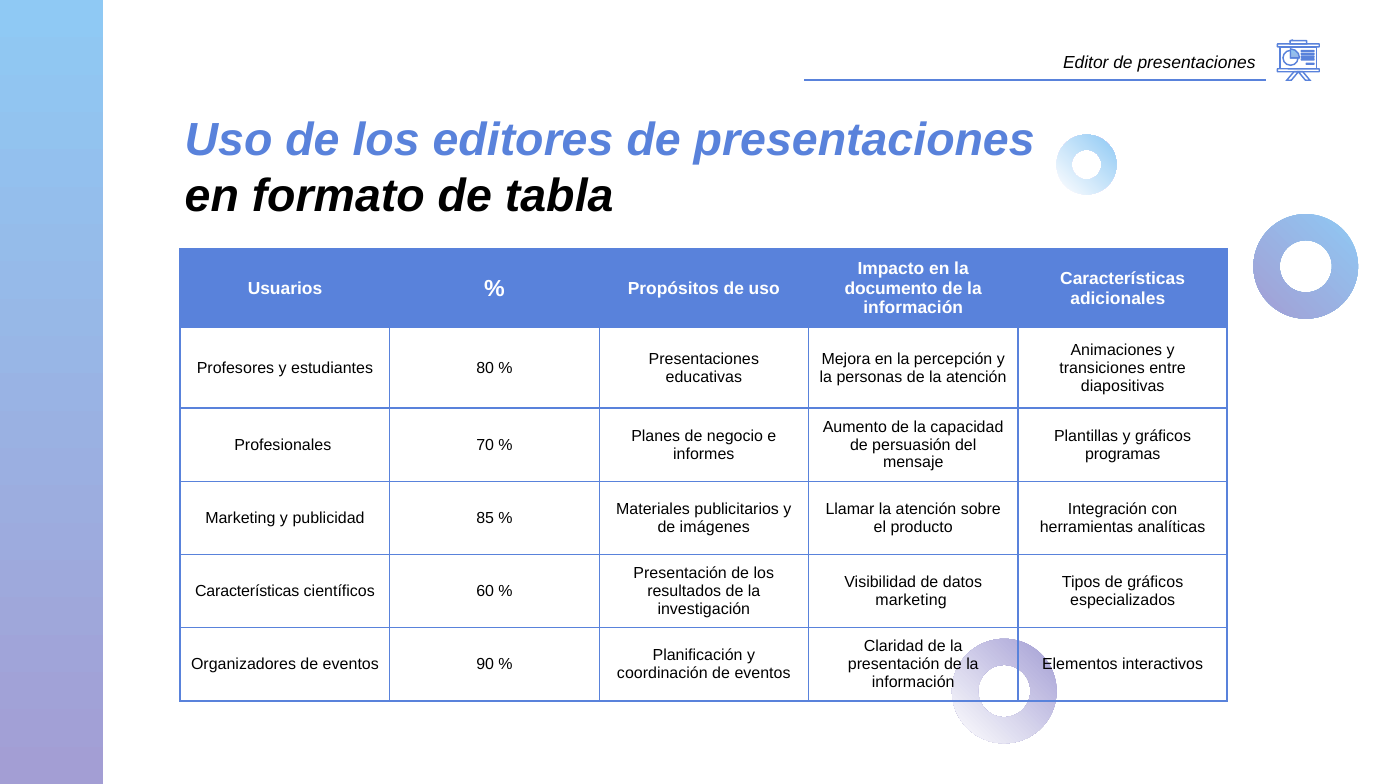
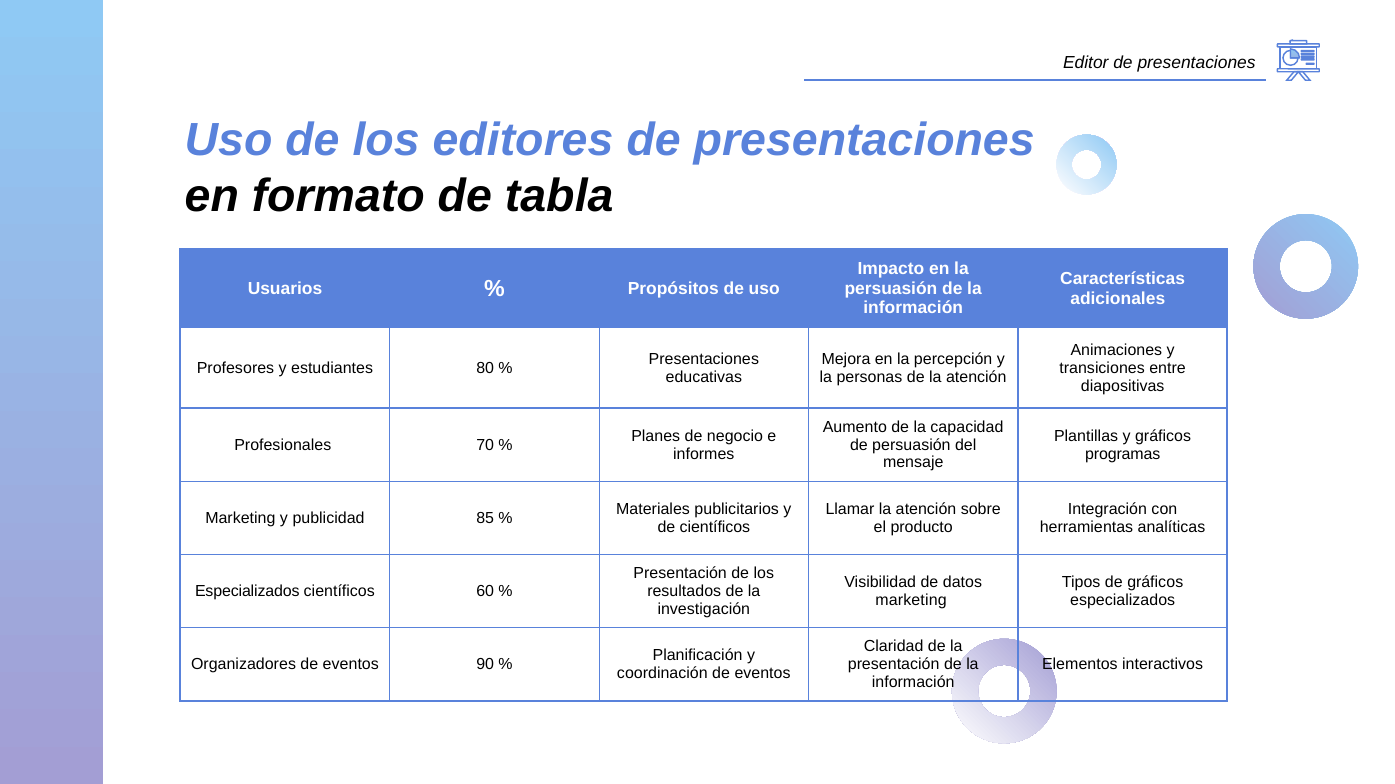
documento at (891, 289): documento -> persuasión
de imágenes: imágenes -> científicos
Características at (247, 592): Características -> Especializados
